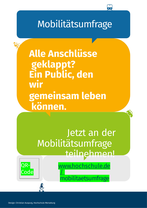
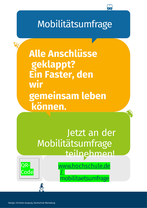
Public: Public -> Faster
